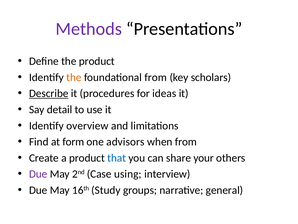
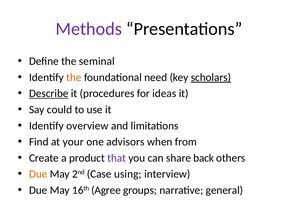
the product: product -> seminal
foundational from: from -> need
scholars underline: none -> present
detail: detail -> could
form: form -> your
that colour: blue -> purple
your: your -> back
Due at (38, 174) colour: purple -> orange
Study: Study -> Agree
